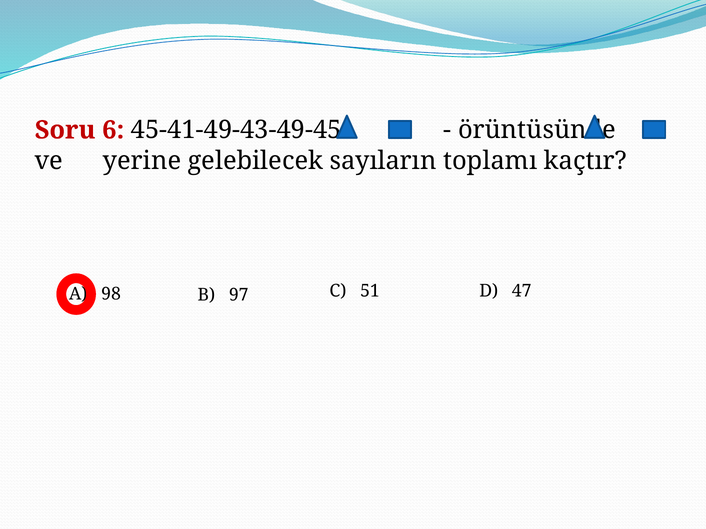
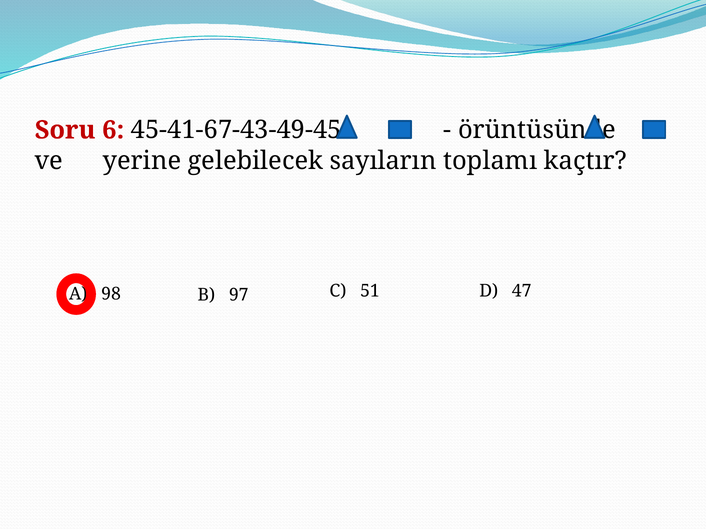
45-41-49-43-49-45-: 45-41-49-43-49-45- -> 45-41-67-43-49-45-
